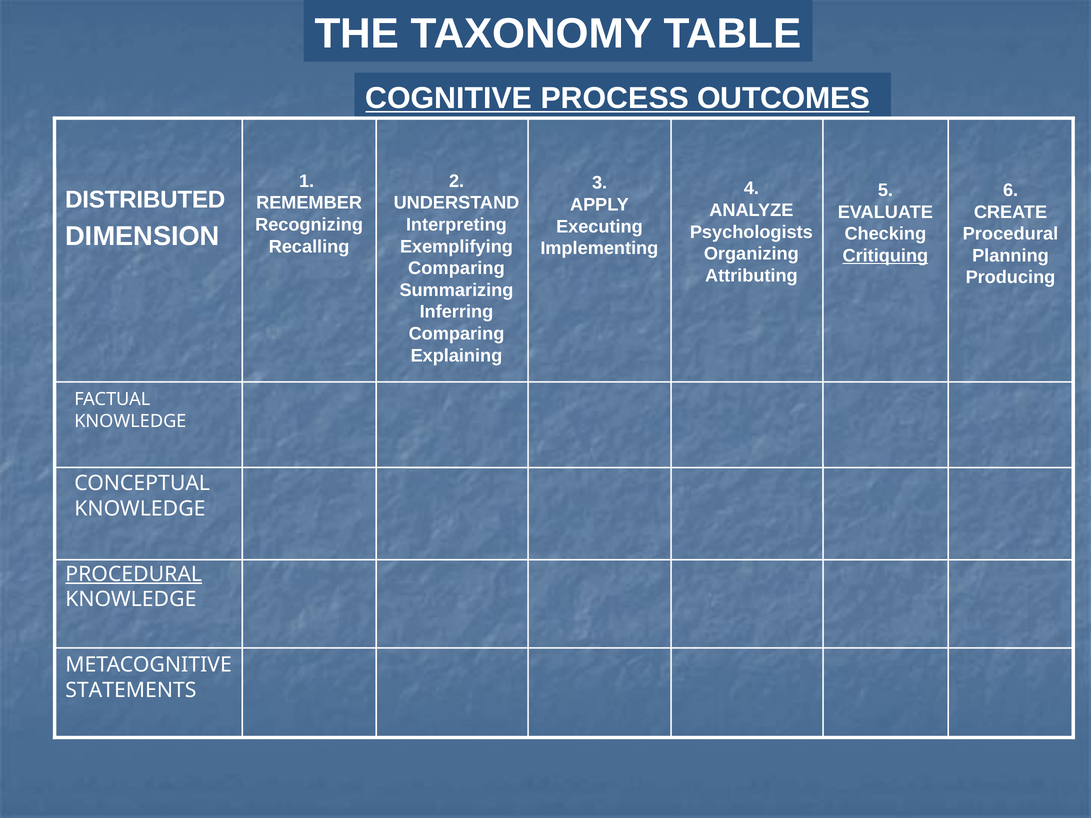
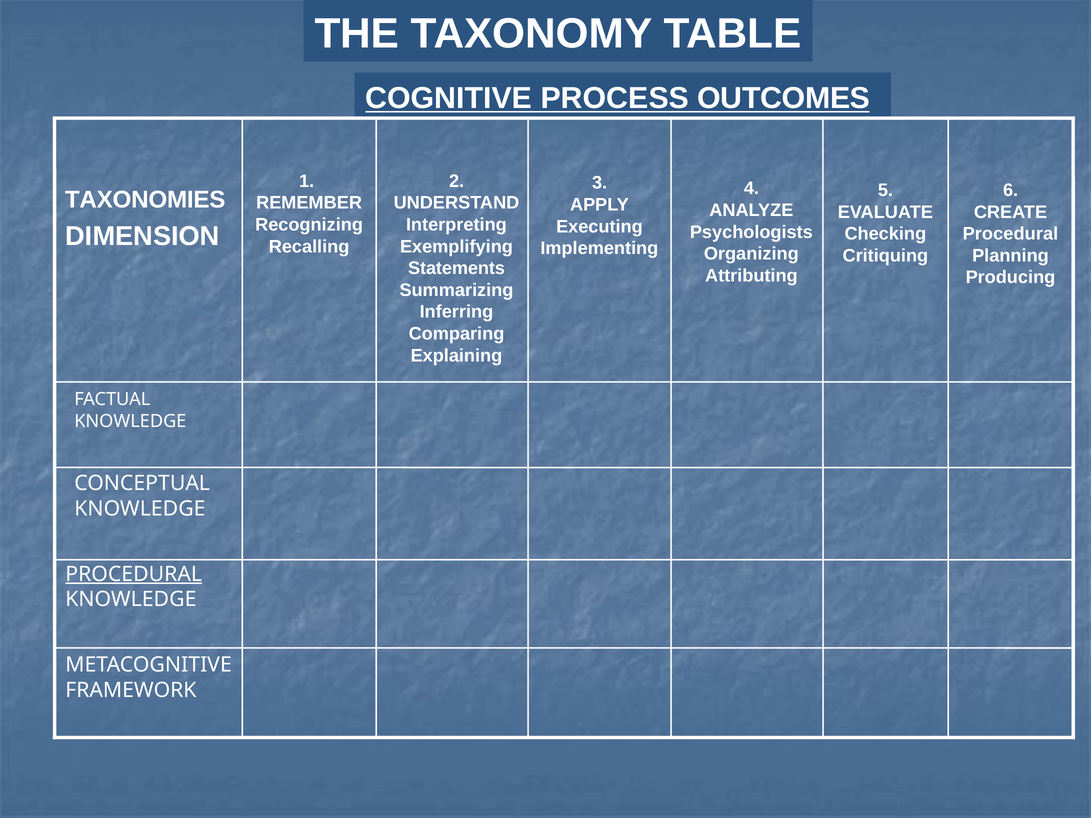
DISTRIBUTED: DISTRIBUTED -> TAXONOMIES
Critiquing underline: present -> none
Comparing at (456, 268): Comparing -> Statements
STATEMENTS: STATEMENTS -> FRAMEWORK
